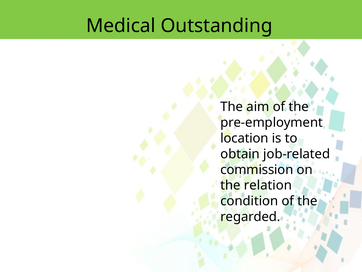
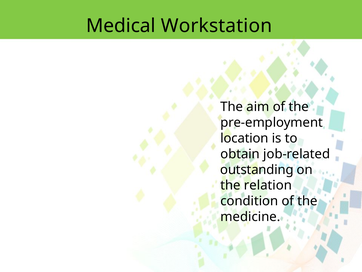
Outstanding: Outstanding -> Workstation
commission: commission -> outstanding
regarded: regarded -> medicine
